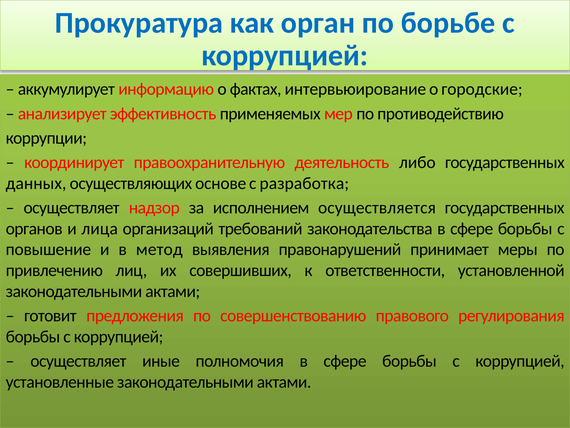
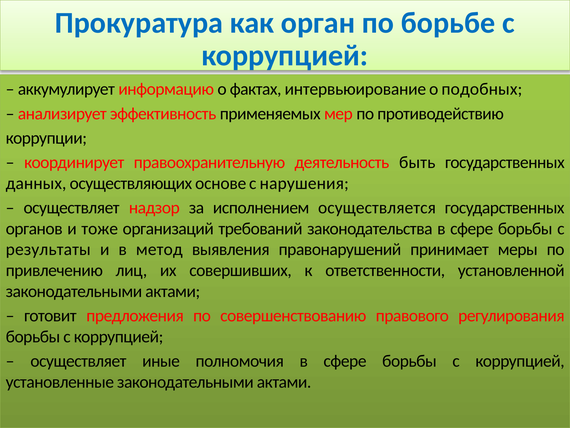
городские: городские -> подобных
либо: либо -> быть
разработка: разработка -> нарушения
лица: лица -> тоже
повышение: повышение -> результаты
